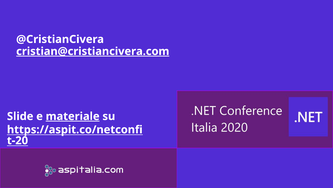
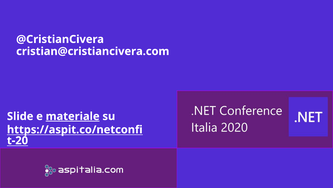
cristian@cristiancivera.com underline: present -> none
